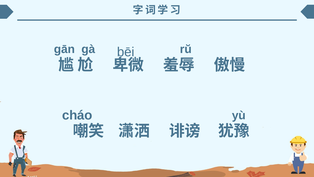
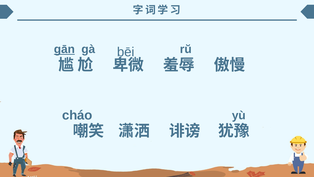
gān underline: none -> present
